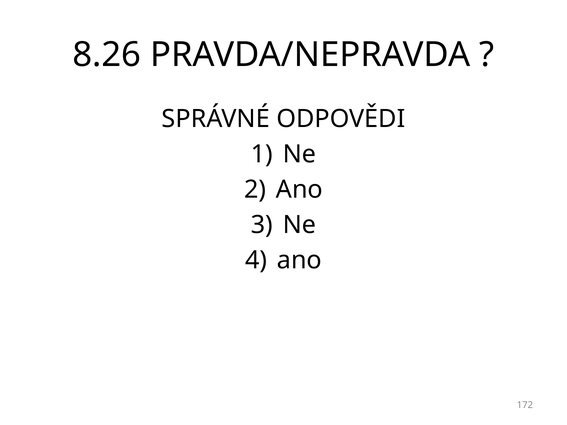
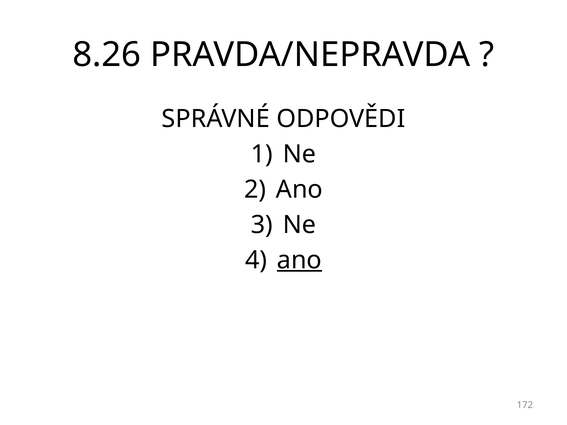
ano at (299, 260) underline: none -> present
